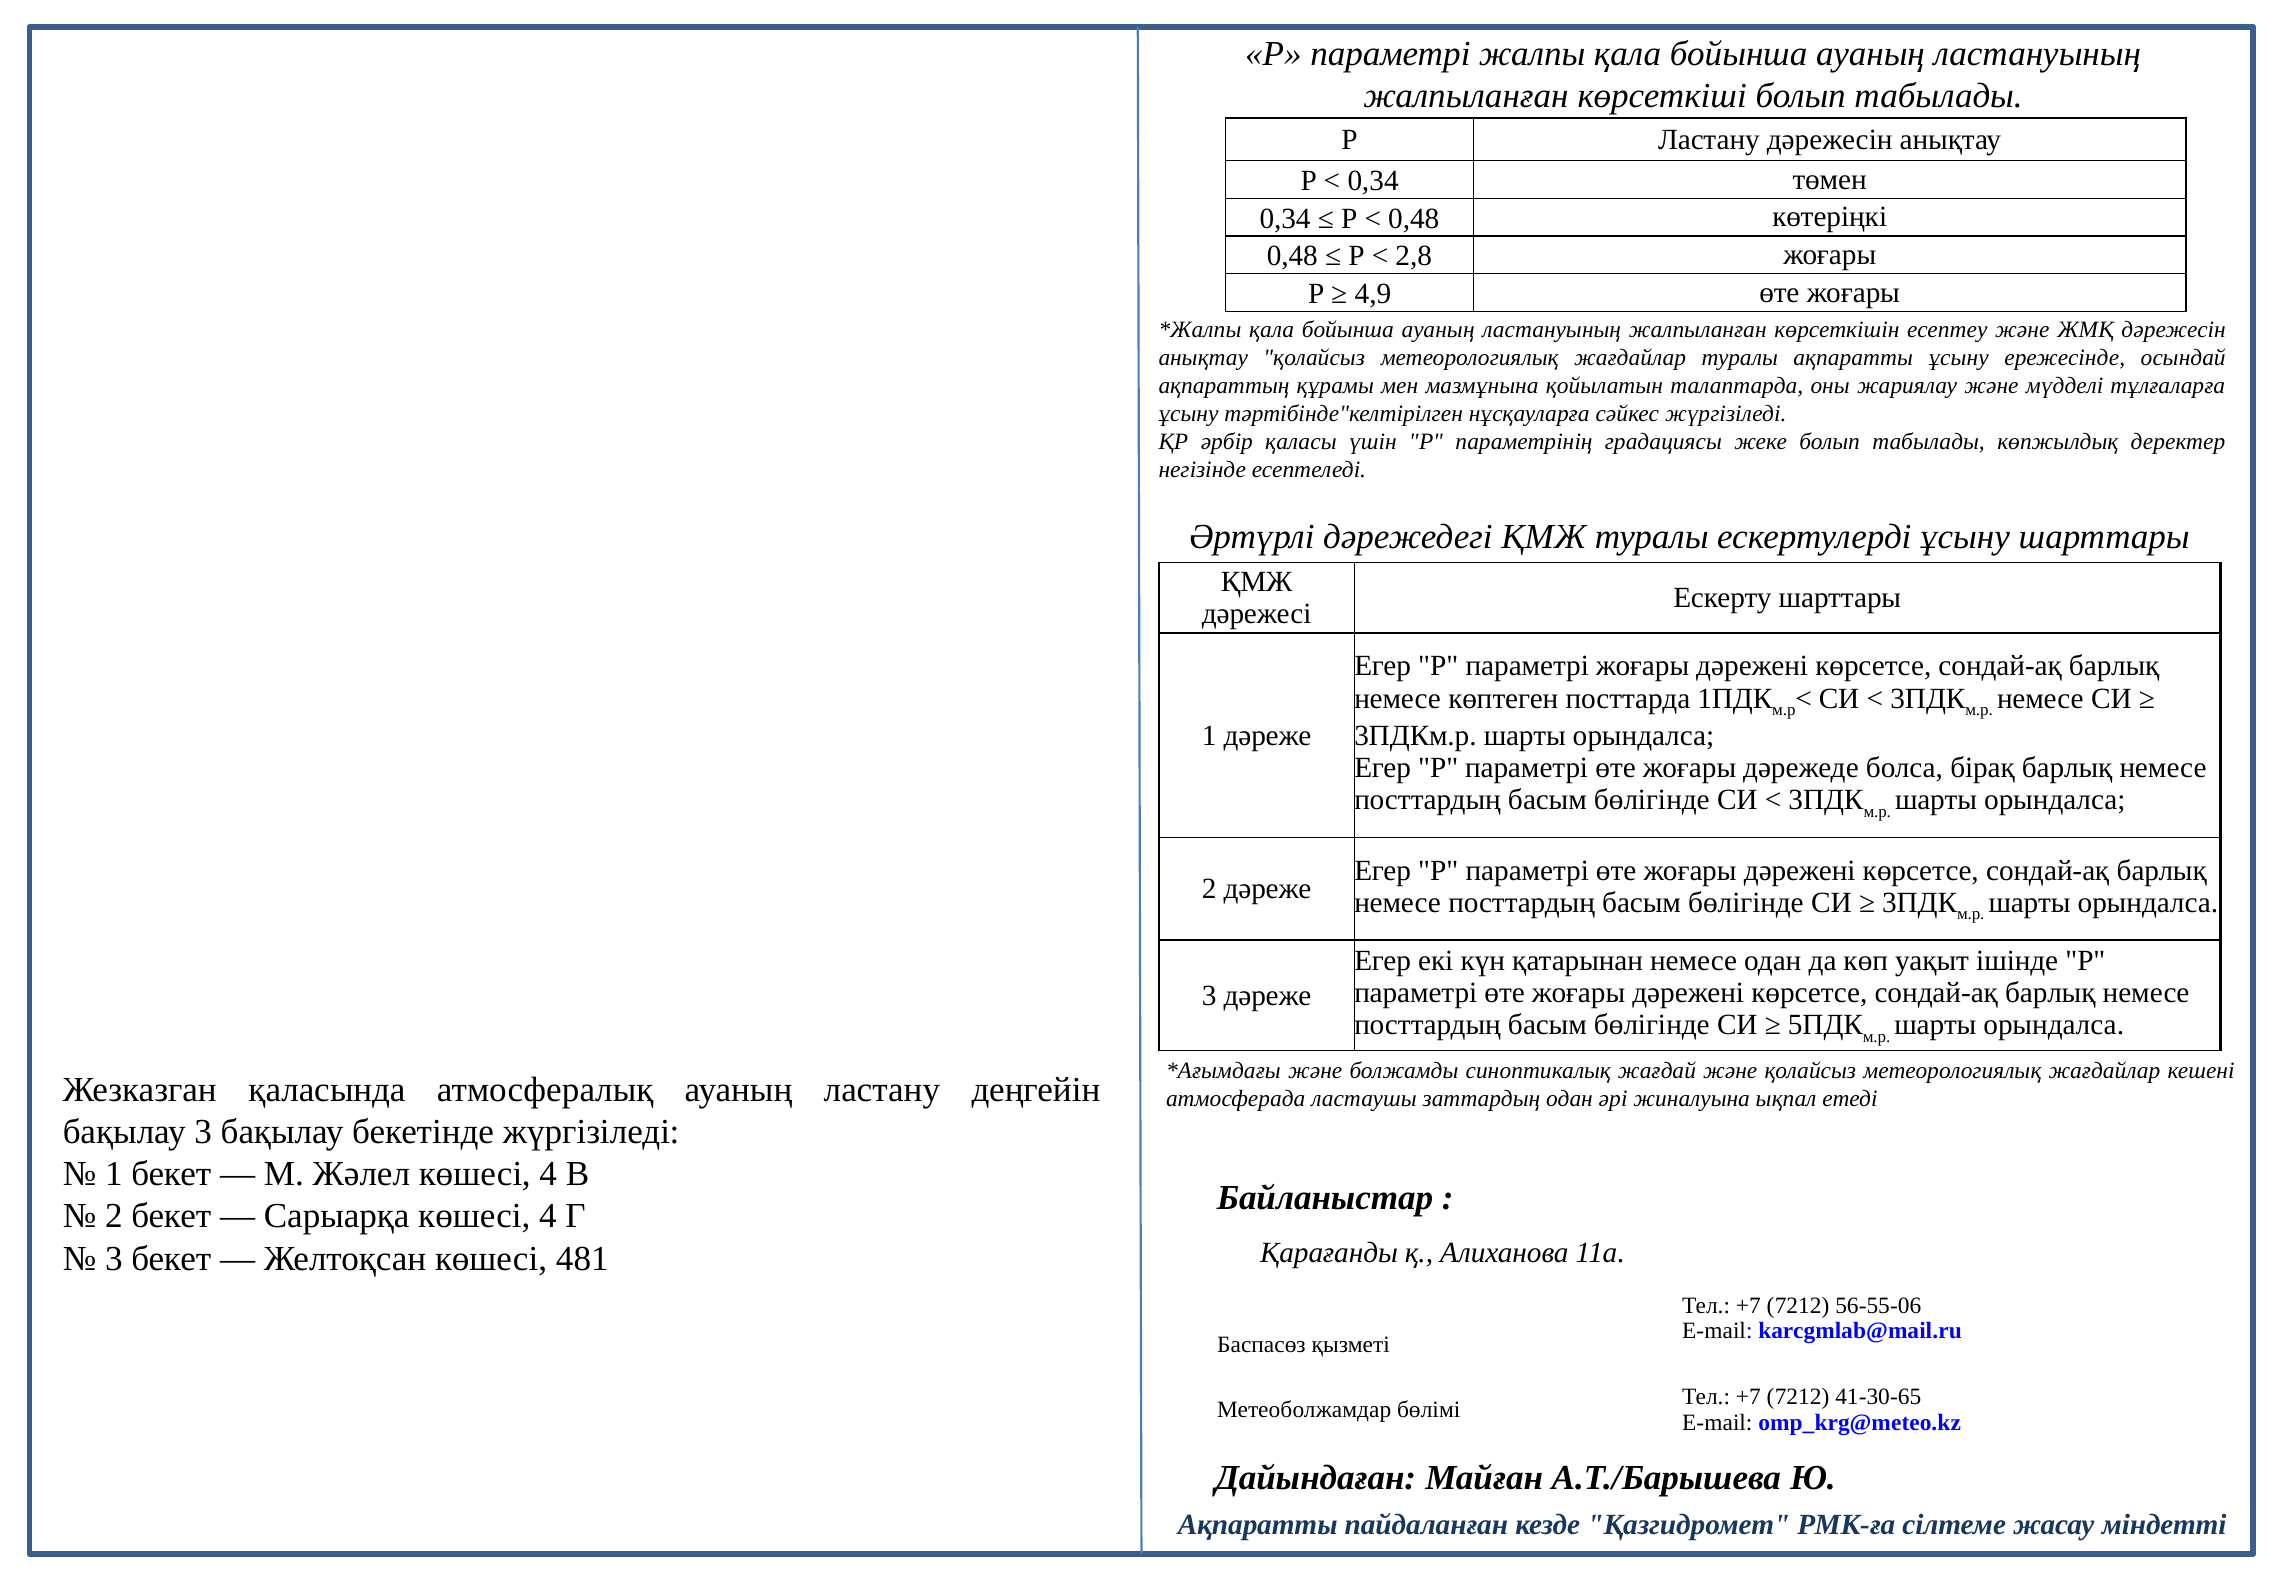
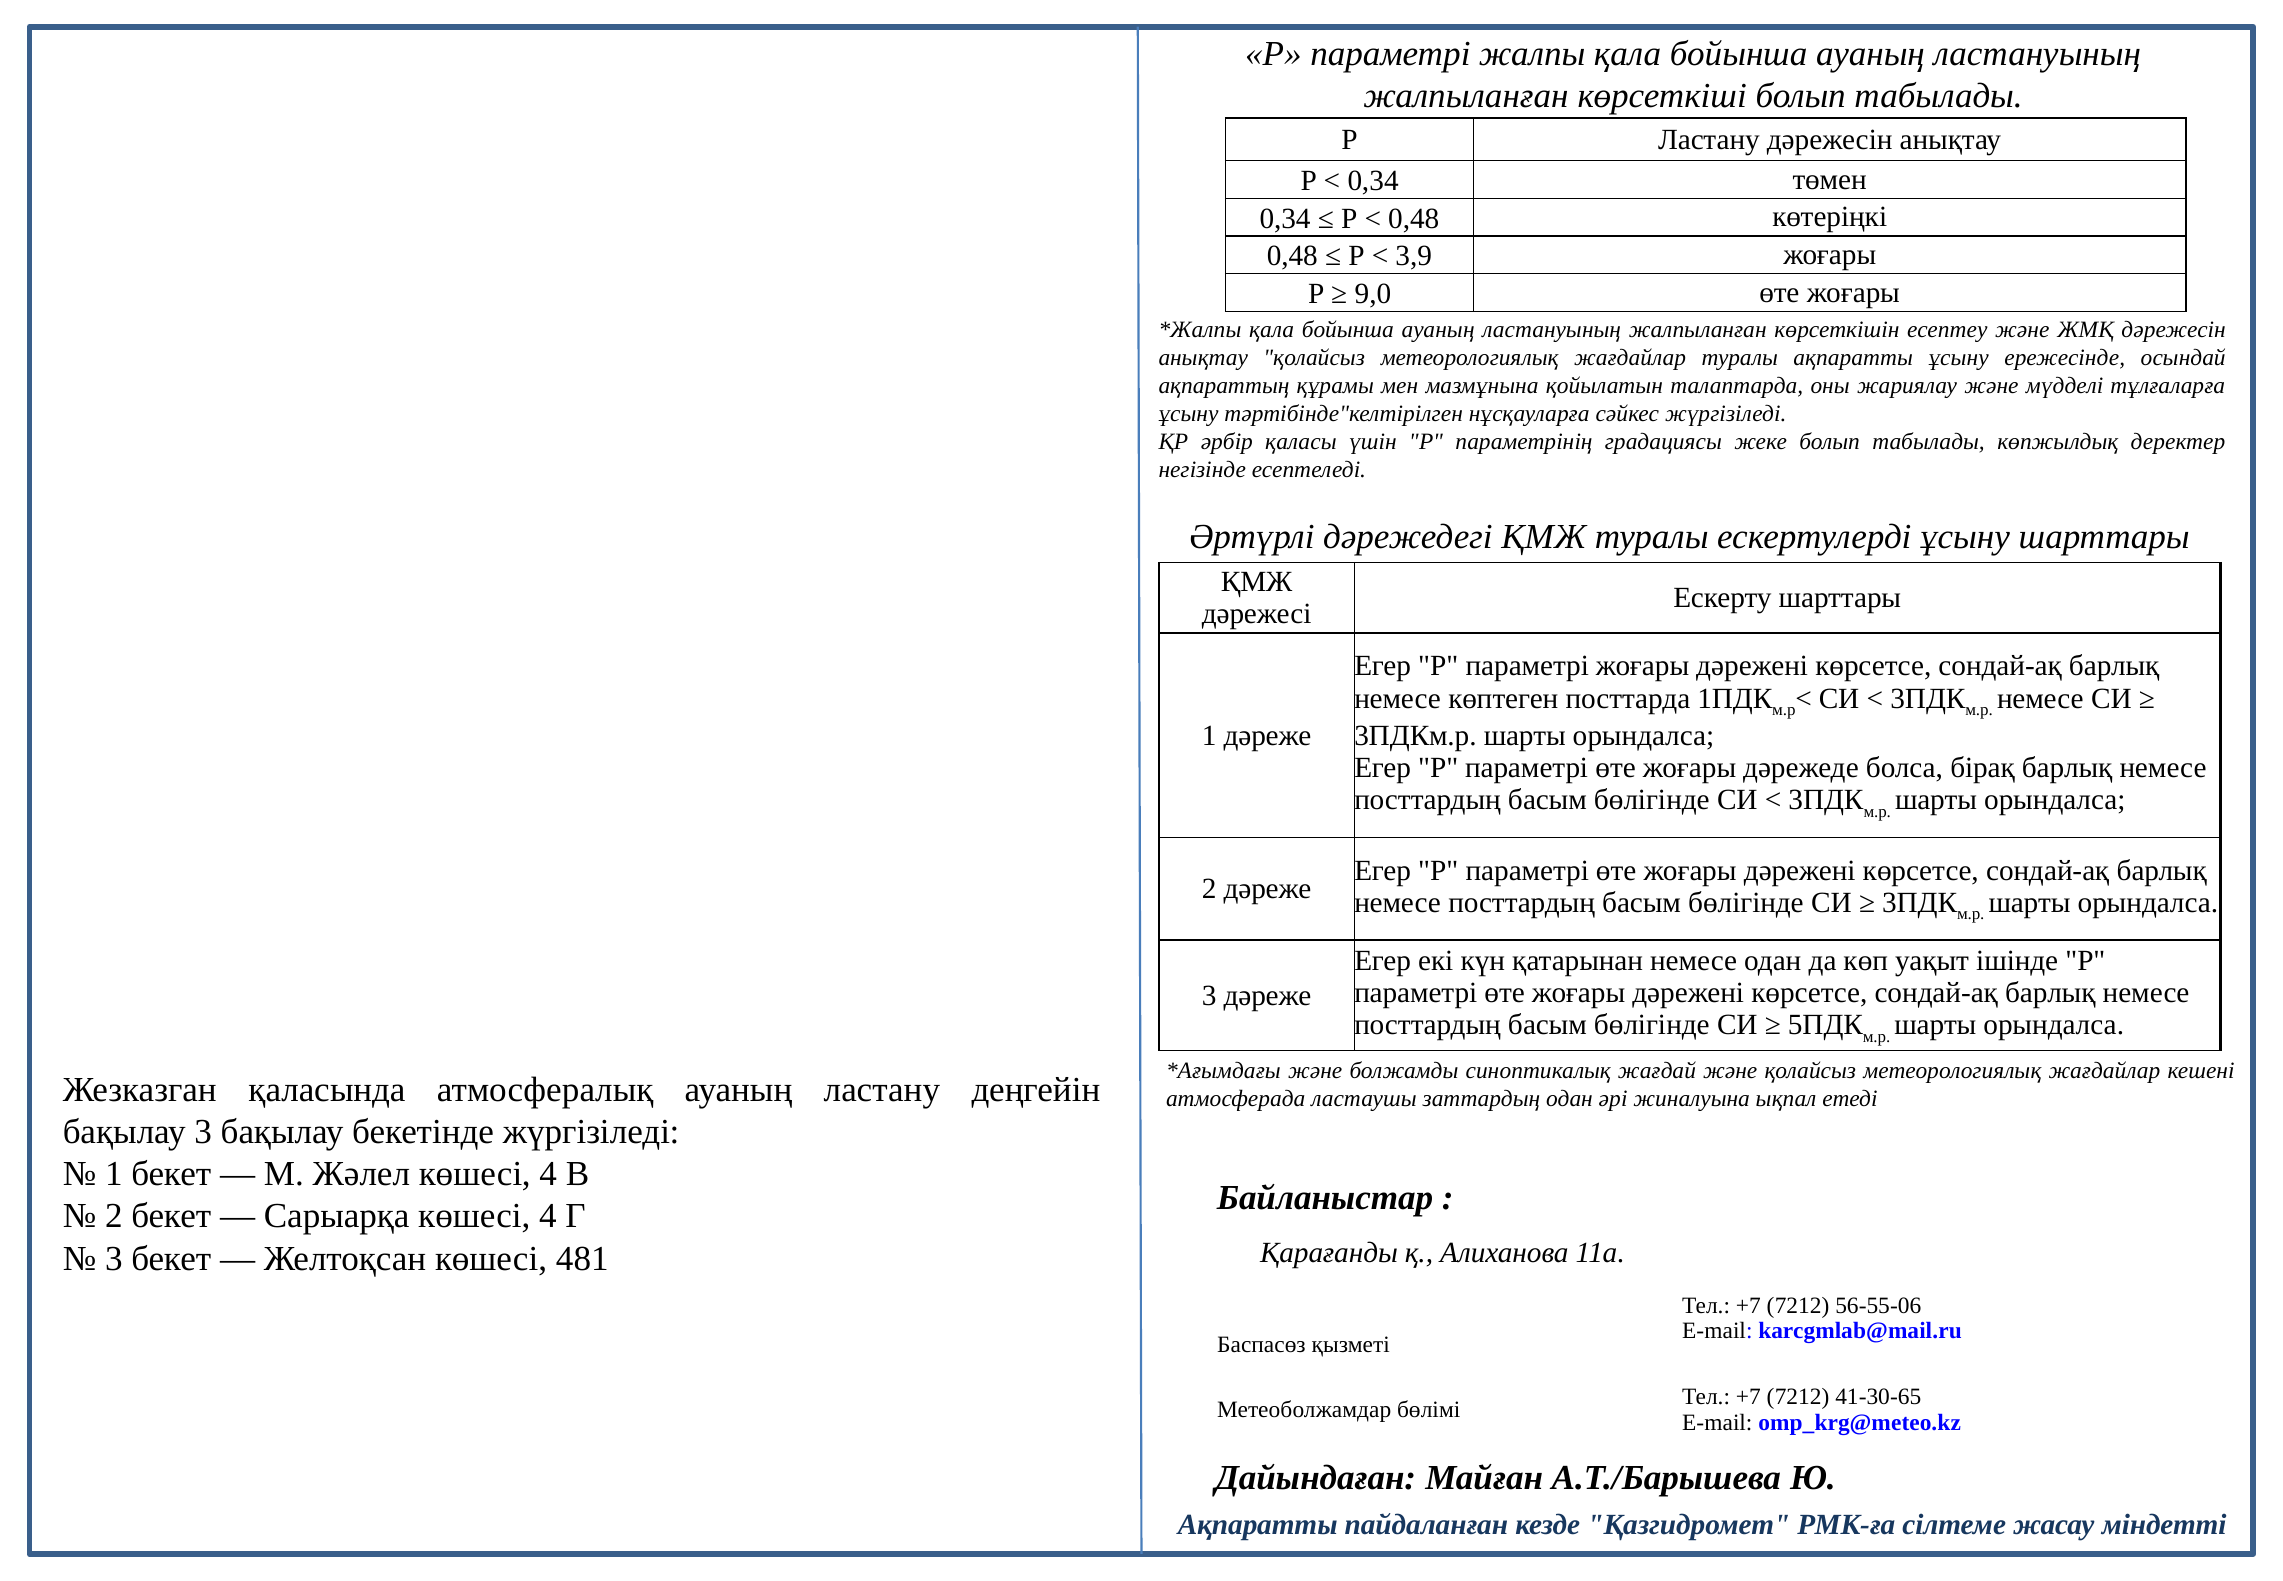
2,8: 2,8 -> 3,9
4,9: 4,9 -> 9,0
